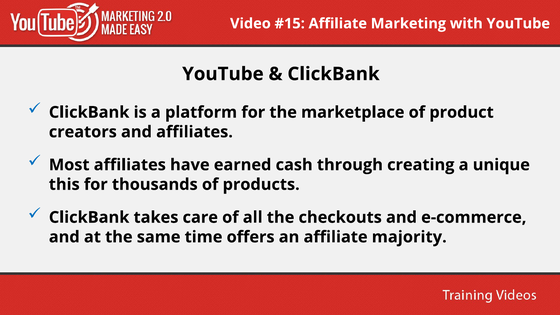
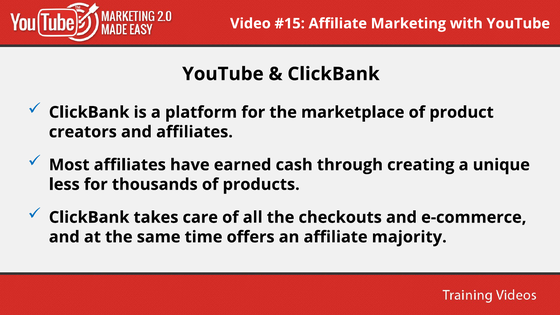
this: this -> less
